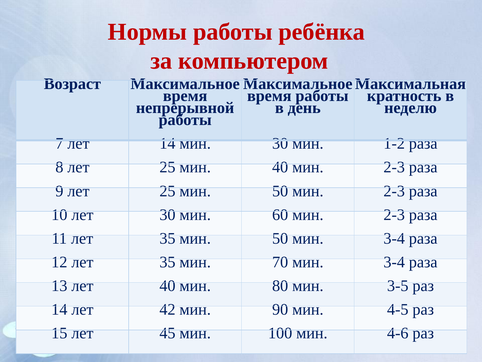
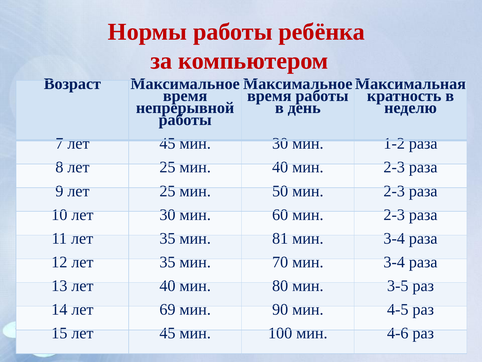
7 лет 14: 14 -> 45
35 мин 50: 50 -> 81
42: 42 -> 69
